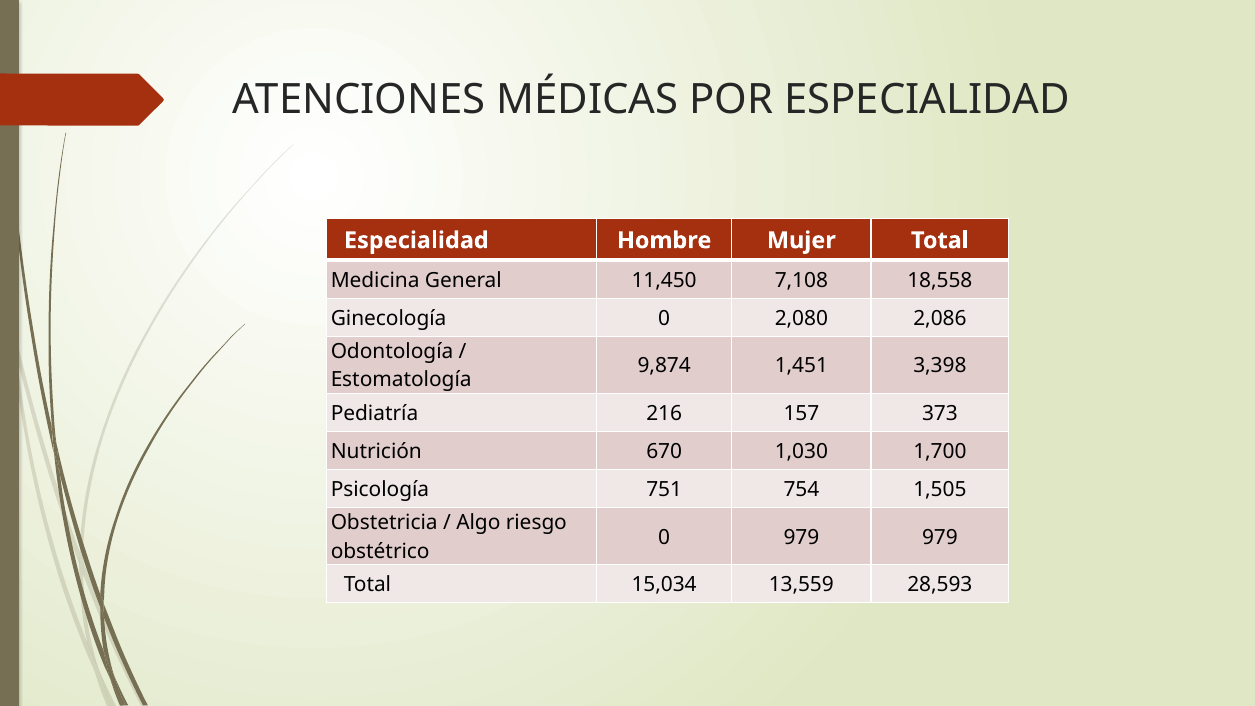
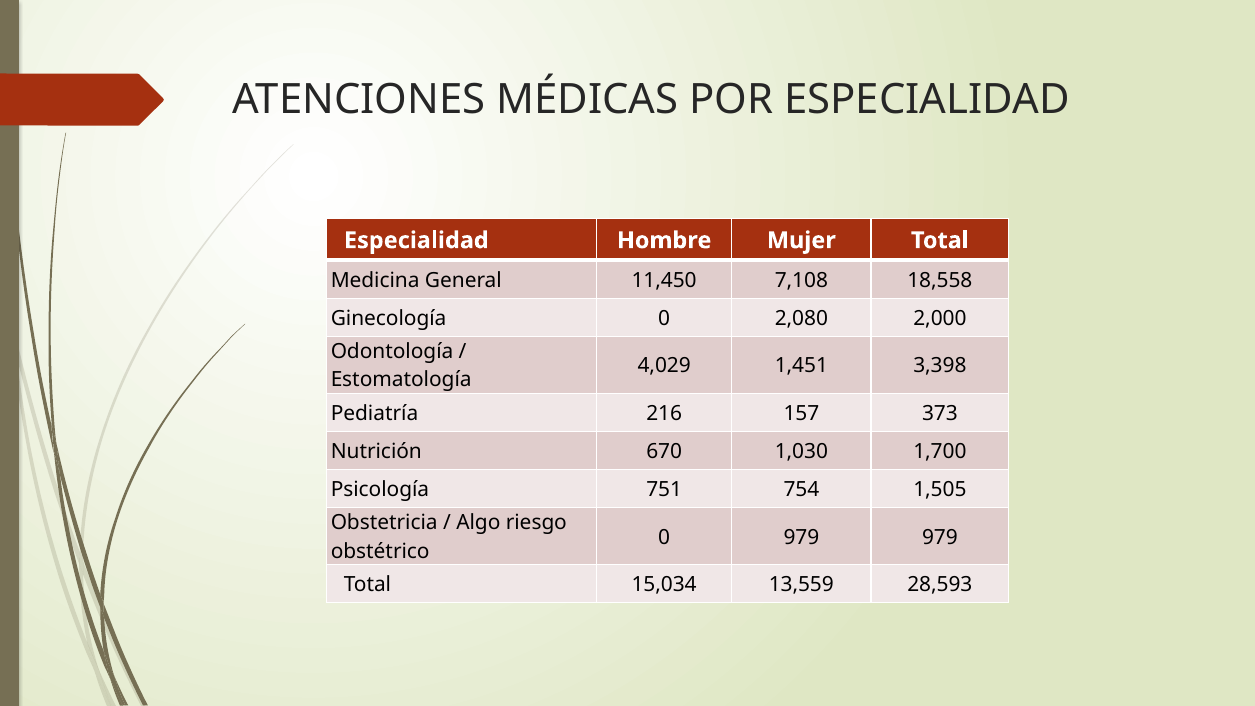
2,086: 2,086 -> 2,000
9,874: 9,874 -> 4,029
